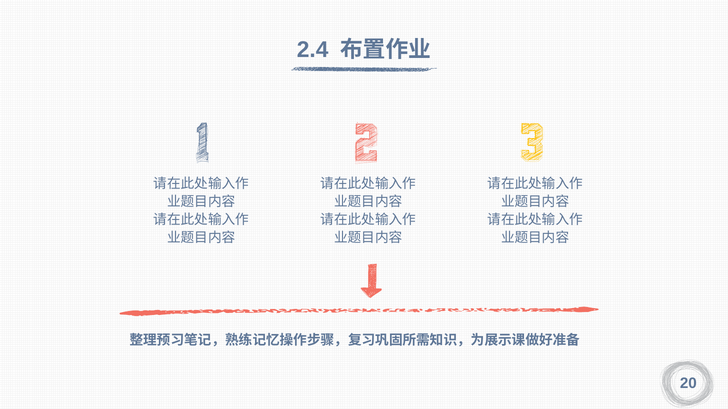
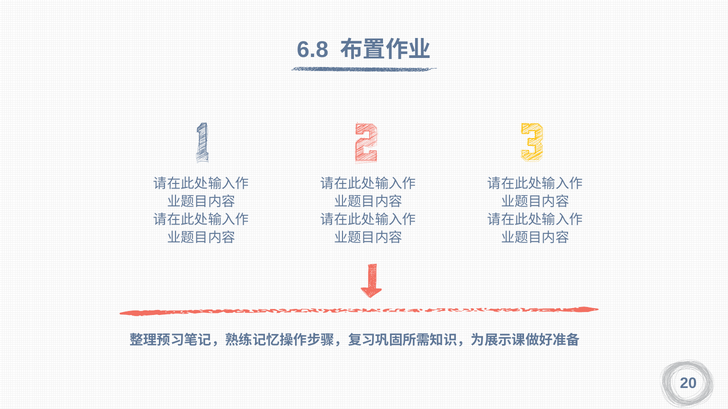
2.4: 2.4 -> 6.8
